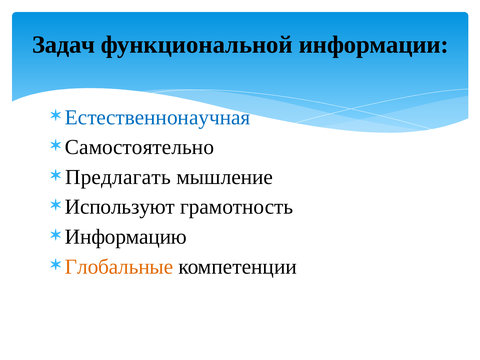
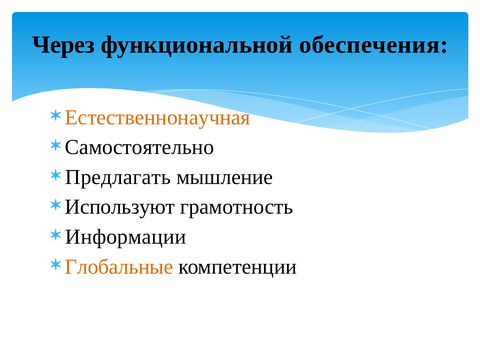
Задач: Задач -> Через
информации: информации -> обеспечения
Естественнонаучная colour: blue -> orange
Информацию: Информацию -> Информации
